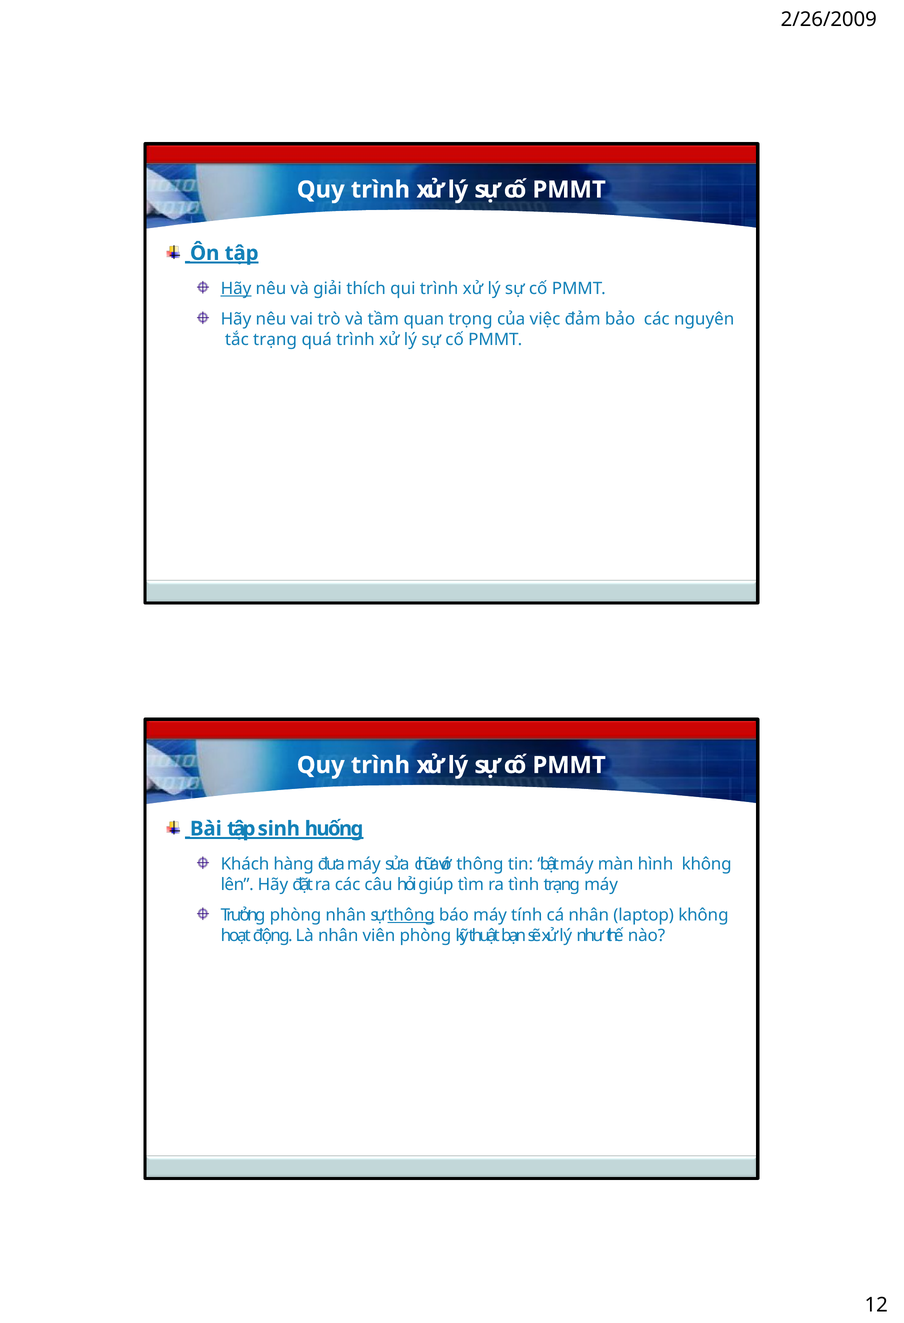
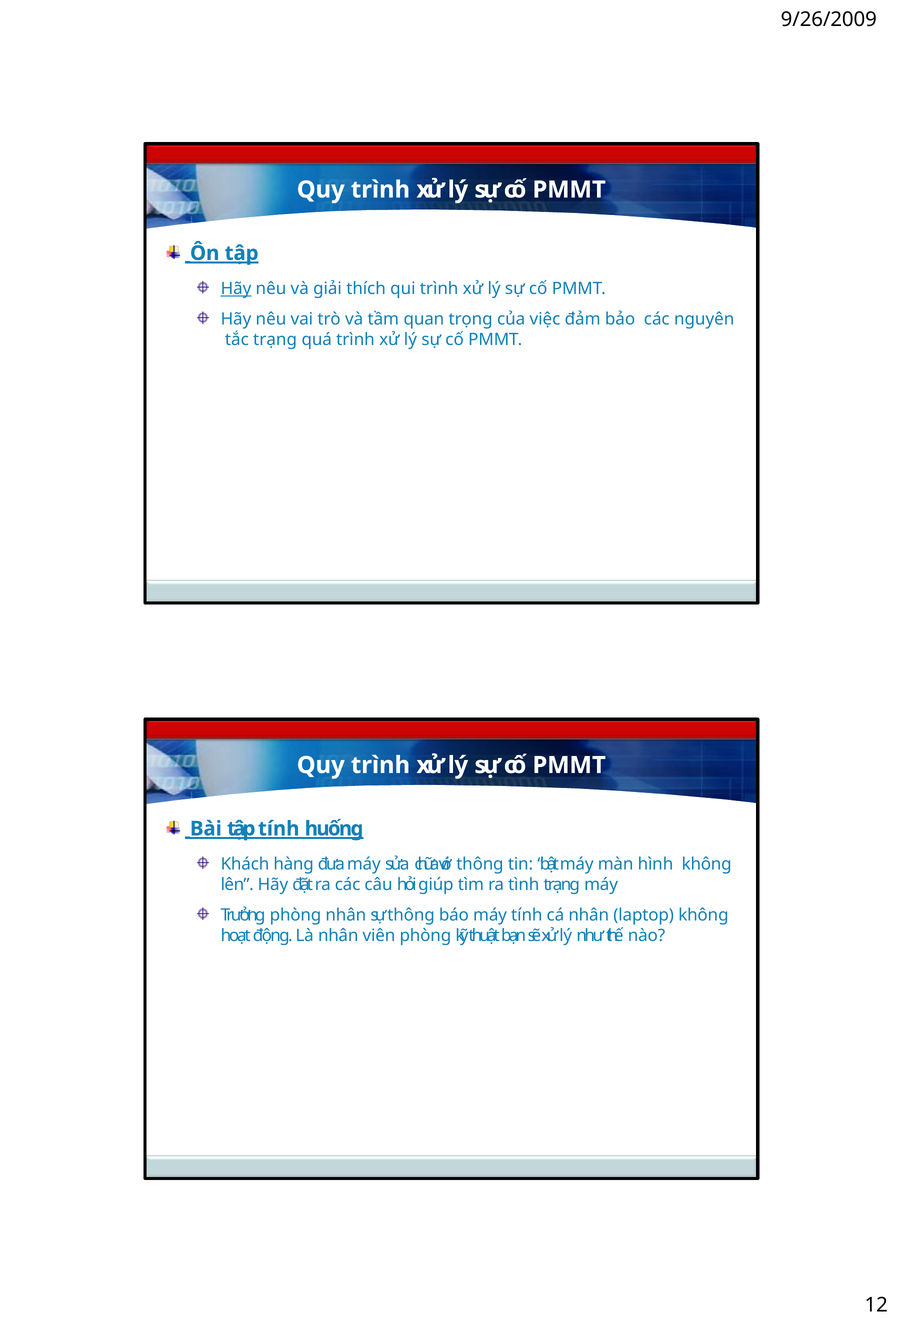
2/26/2009: 2/26/2009 -> 9/26/2009
tập sinh: sinh -> tính
thông at (411, 916) underline: present -> none
